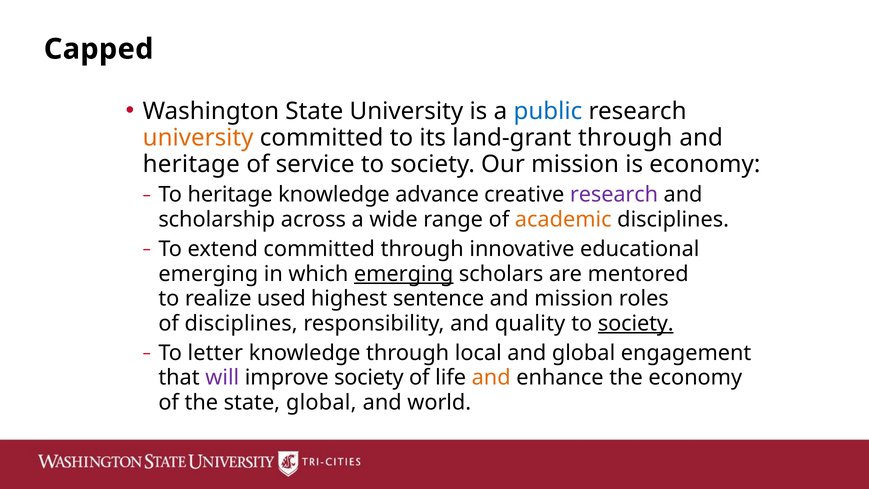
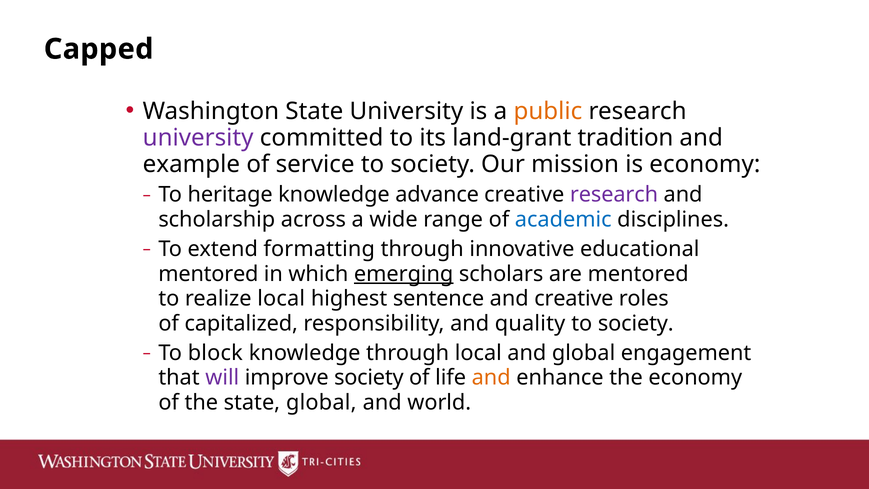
public colour: blue -> orange
university at (198, 138) colour: orange -> purple
land-grant through: through -> tradition
heritage at (191, 164): heritage -> example
academic colour: orange -> blue
extend committed: committed -> formatting
emerging at (208, 274): emerging -> mentored
realize used: used -> local
and mission: mission -> creative
of disciplines: disciplines -> capitalized
society at (636, 323) underline: present -> none
letter: letter -> block
